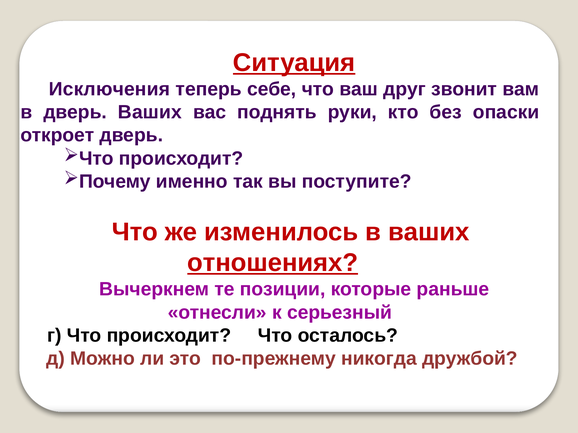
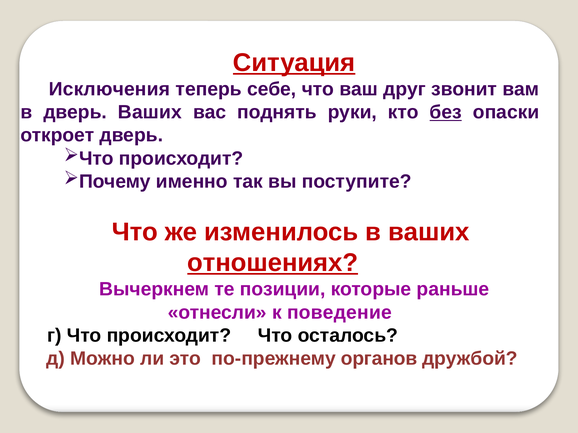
без underline: none -> present
серьезный: серьезный -> поведение
никогда: никогда -> органов
